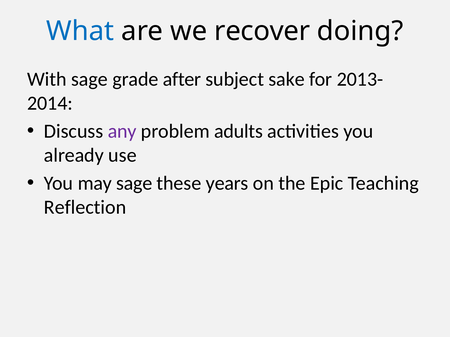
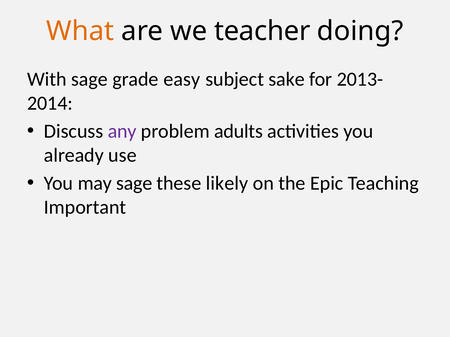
What colour: blue -> orange
recover: recover -> teacher
after: after -> easy
years: years -> likely
Reflection: Reflection -> Important
